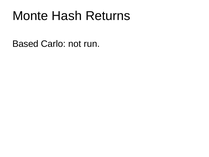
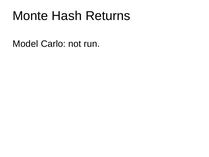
Based: Based -> Model
